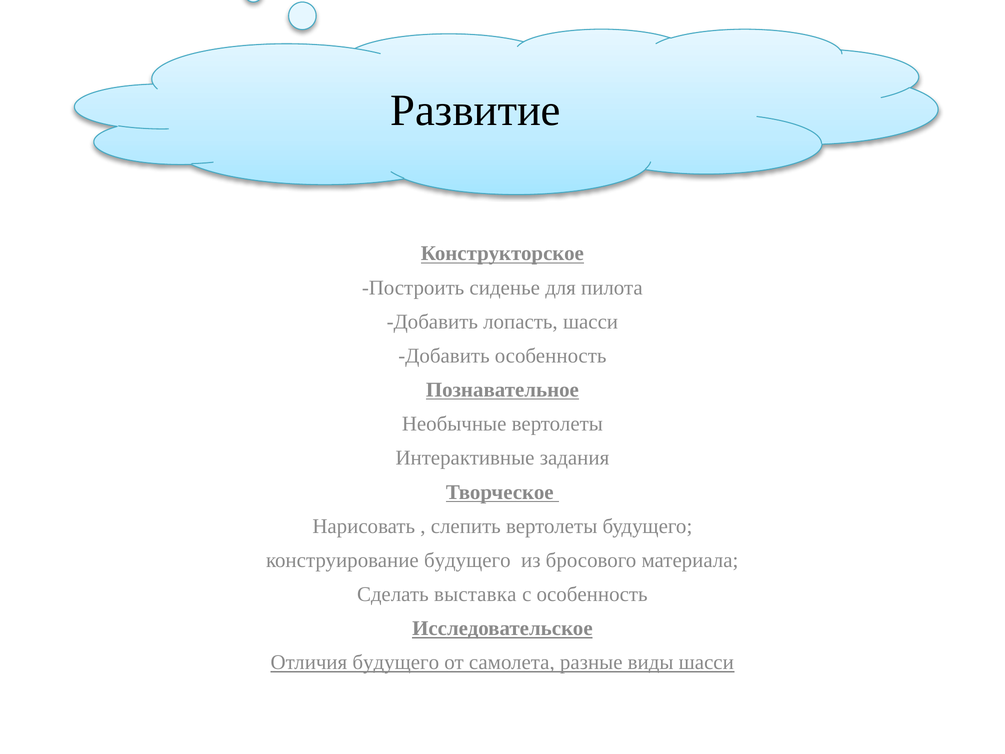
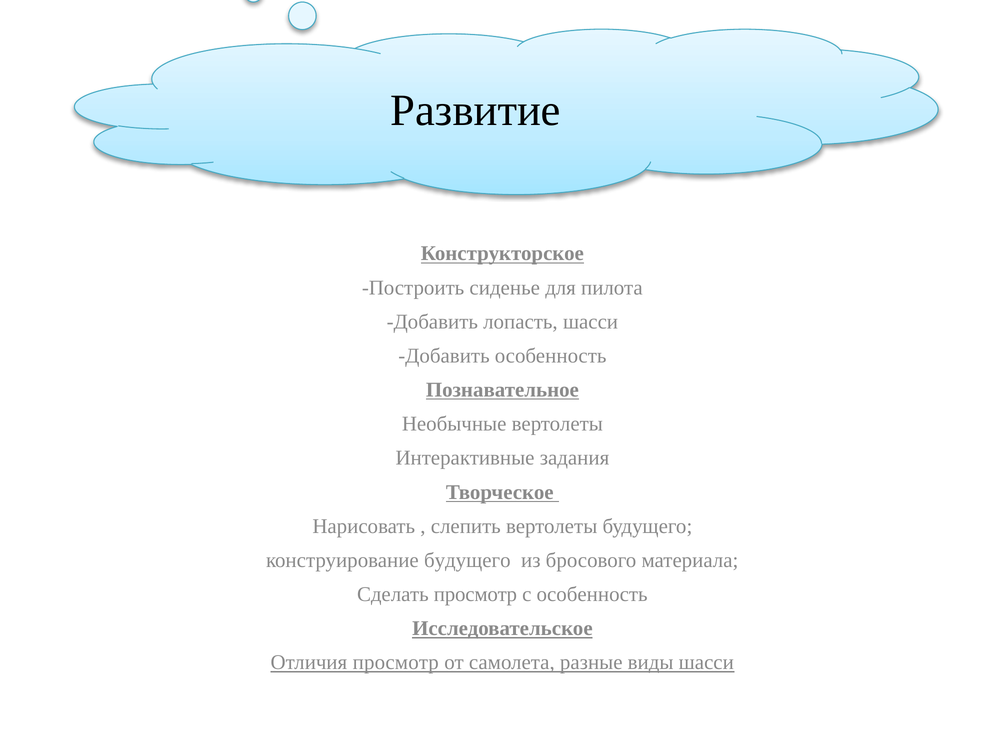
Сделать выставка: выставка -> просмотр
Отличия будущего: будущего -> просмотр
